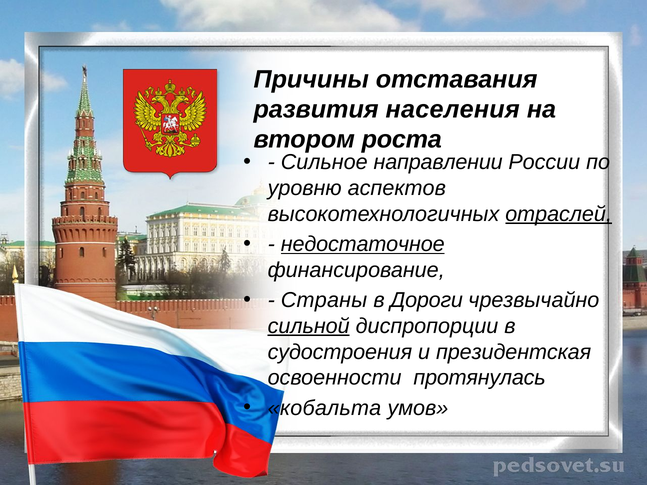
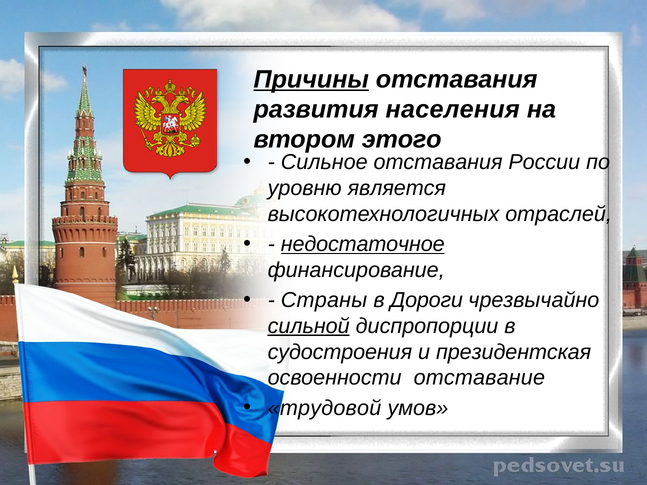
Причины underline: none -> present
роста: роста -> этого
Сильное направлении: направлении -> отставания
аспектов: аспектов -> является
отраслей underline: present -> none
протянулась: протянулась -> отставание
кобальта: кобальта -> трудовой
